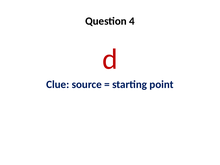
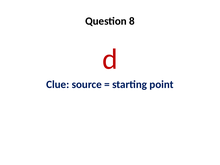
4: 4 -> 8
